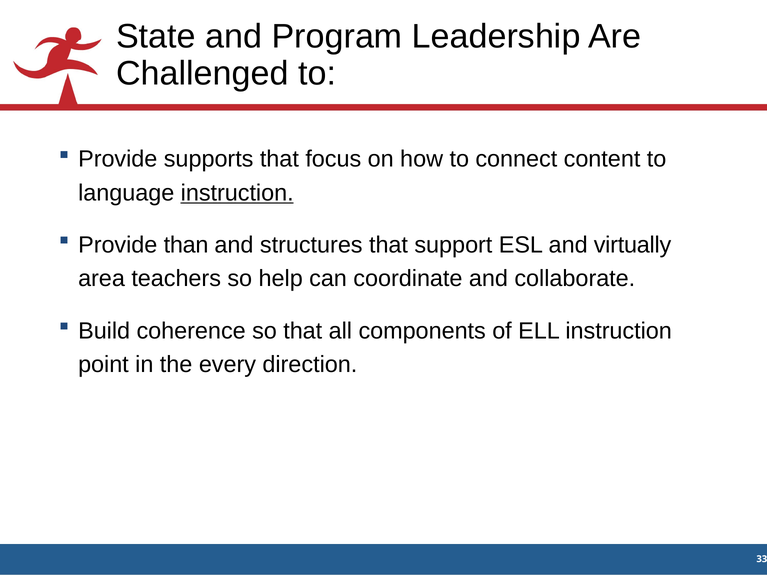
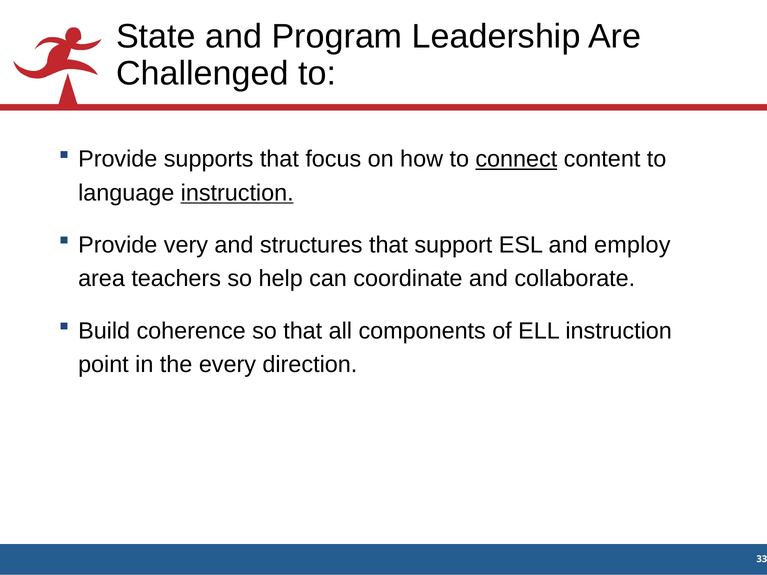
connect underline: none -> present
than: than -> very
virtually: virtually -> employ
